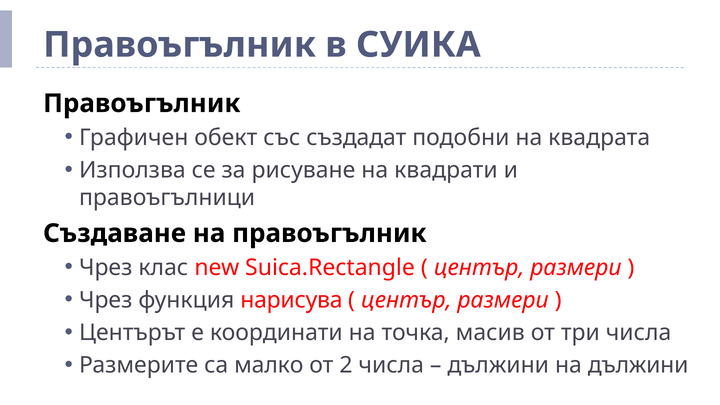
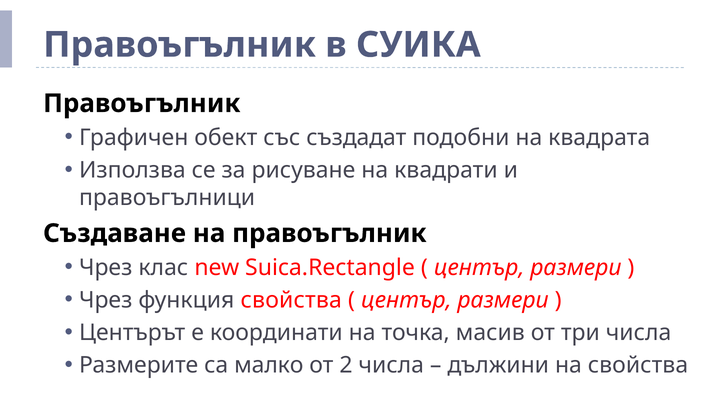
функция нарисува: нарисува -> свойства
на дължини: дължини -> свойства
